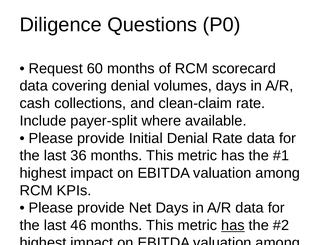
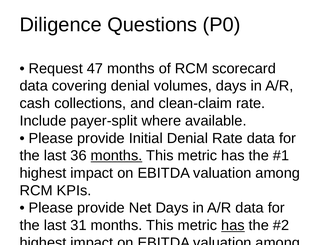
60: 60 -> 47
months at (116, 156) underline: none -> present
46: 46 -> 31
